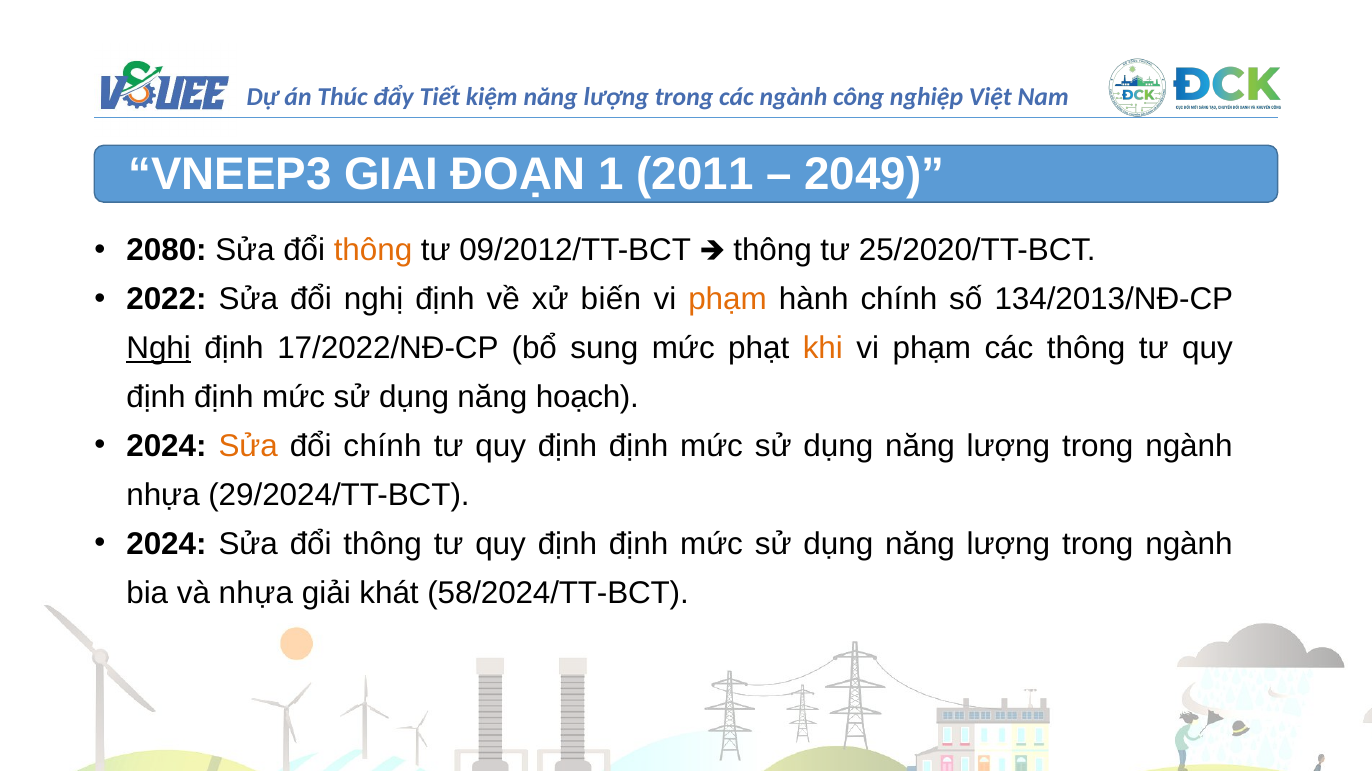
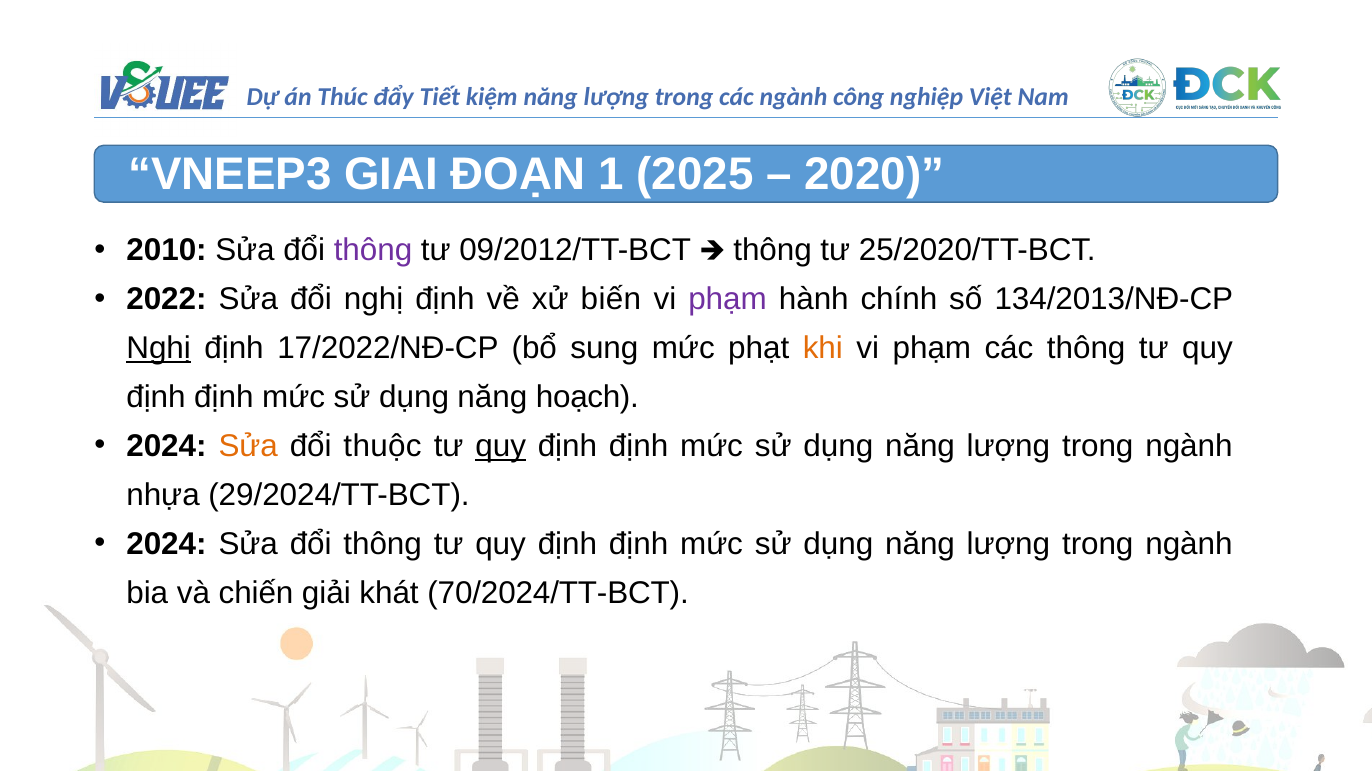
2011: 2011 -> 2025
2049: 2049 -> 2020
2080: 2080 -> 2010
thông at (373, 251) colour: orange -> purple
phạm at (728, 300) colour: orange -> purple
đổi chính: chính -> thuộc
quy at (501, 447) underline: none -> present
và nhựa: nhựa -> chiến
58/2024/TT-BCT: 58/2024/TT-BCT -> 70/2024/TT-BCT
